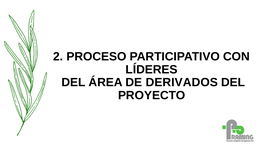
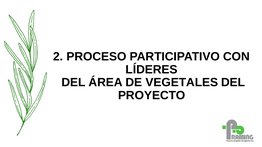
DERIVADOS: DERIVADOS -> VEGETALES
